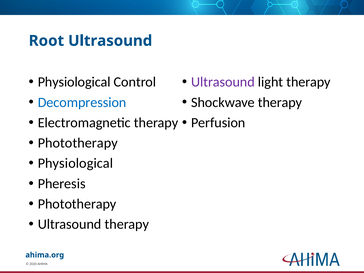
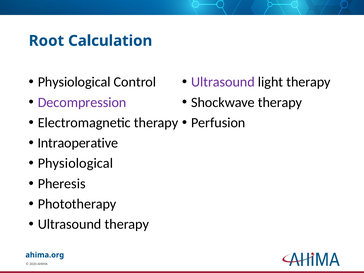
Root Ultrasound: Ultrasound -> Calculation
Decompression colour: blue -> purple
Phototherapy at (78, 143): Phototherapy -> Intraoperative
